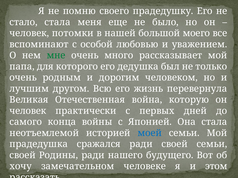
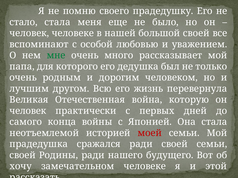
человек потомки: потомки -> человеке
большой моего: моего -> своей
моей colour: blue -> red
этом: этом -> этой
